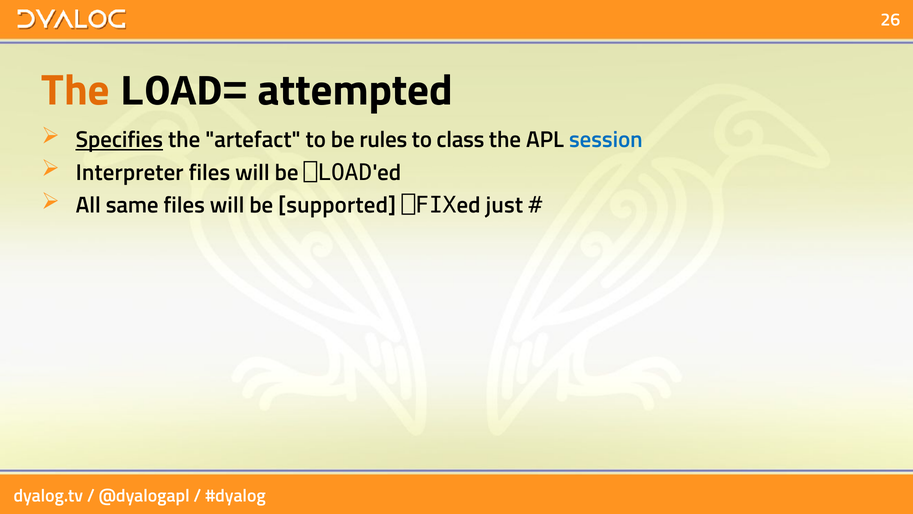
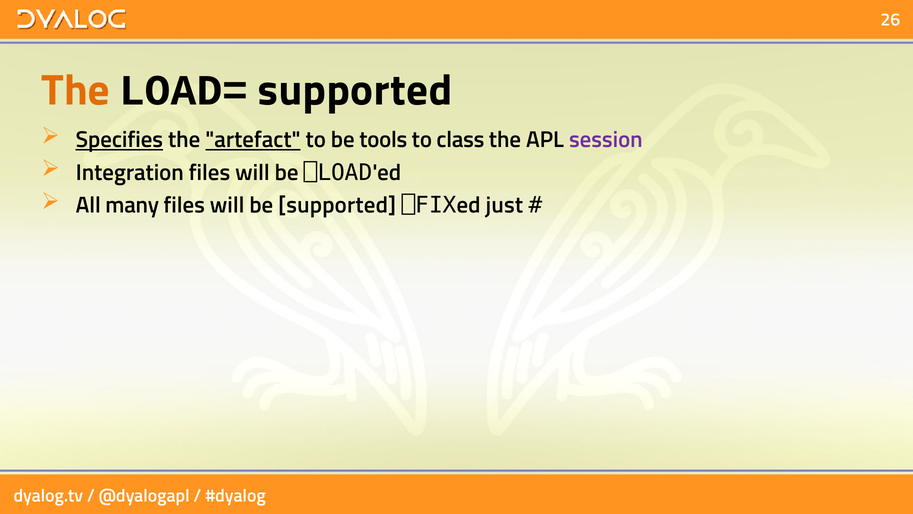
LOAD= attempted: attempted -> supported
artefact underline: none -> present
rules: rules -> tools
session colour: blue -> purple
Interpreter: Interpreter -> Integration
same: same -> many
